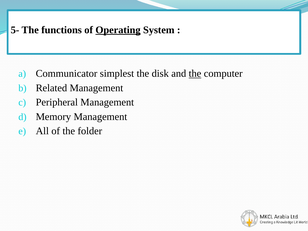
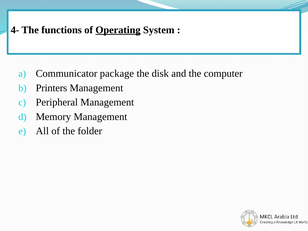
5-: 5- -> 4-
simplest: simplest -> package
the at (195, 74) underline: present -> none
Related: Related -> Printers
